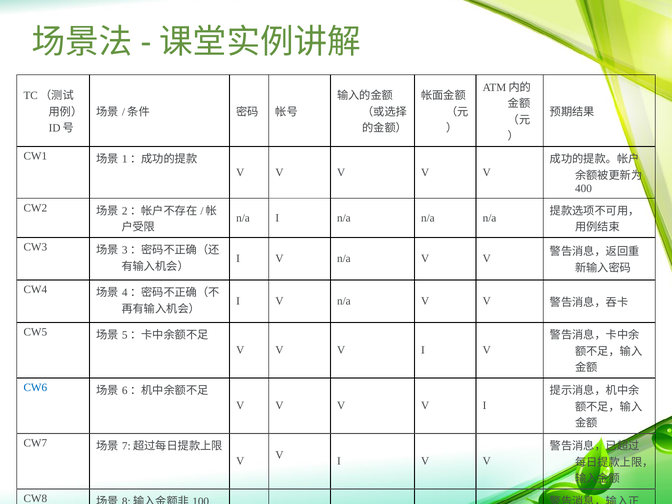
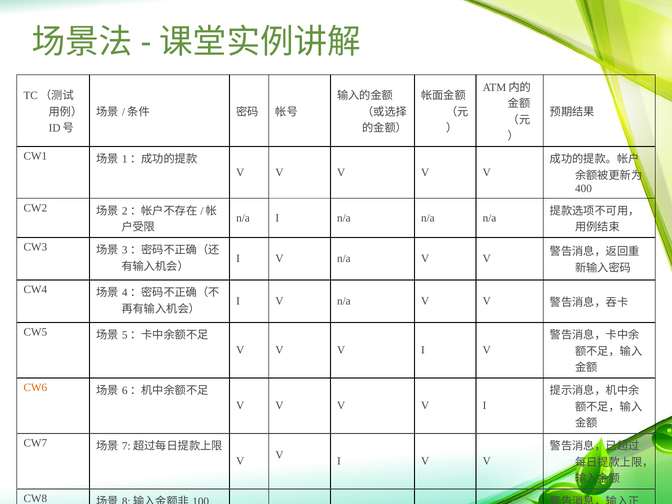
CW6 colour: blue -> orange
